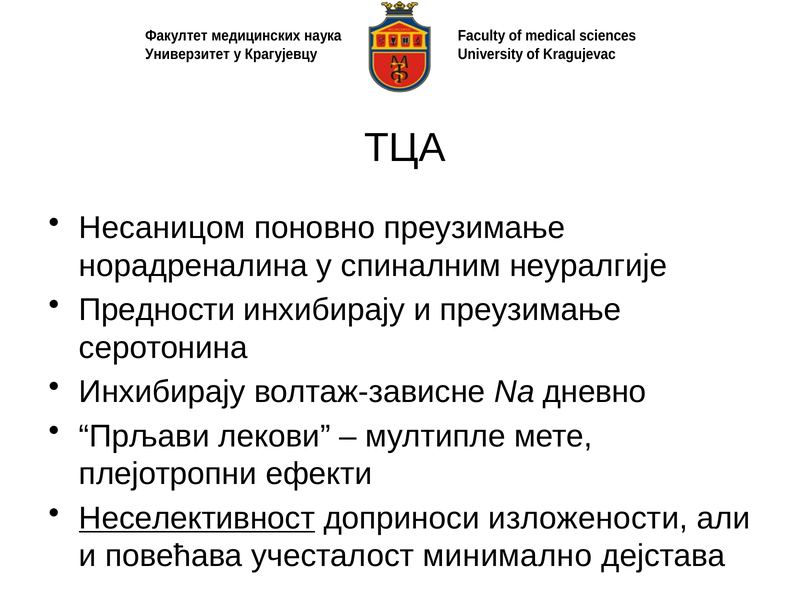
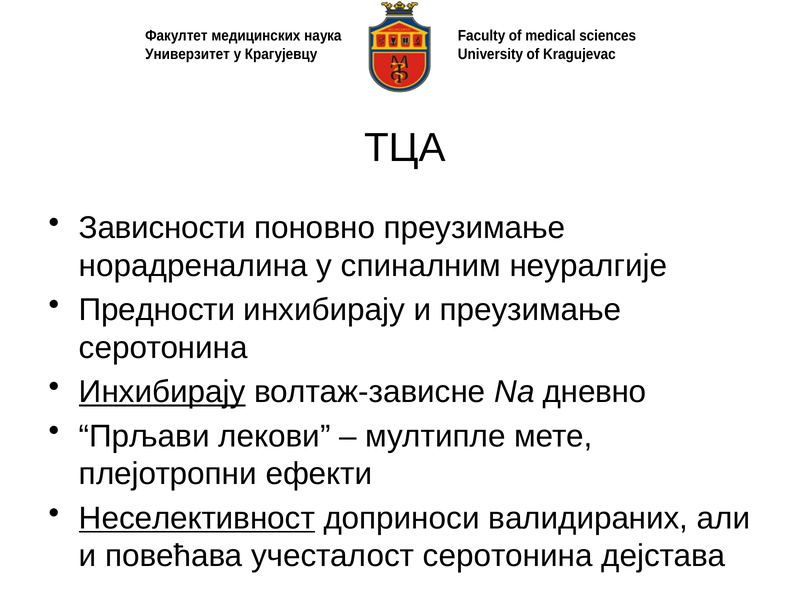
Несаницом: Несаницом -> Зависности
Инхибирају at (162, 392) underline: none -> present
изложености: изложености -> валидираних
учесталост минимално: минимално -> серотонина
